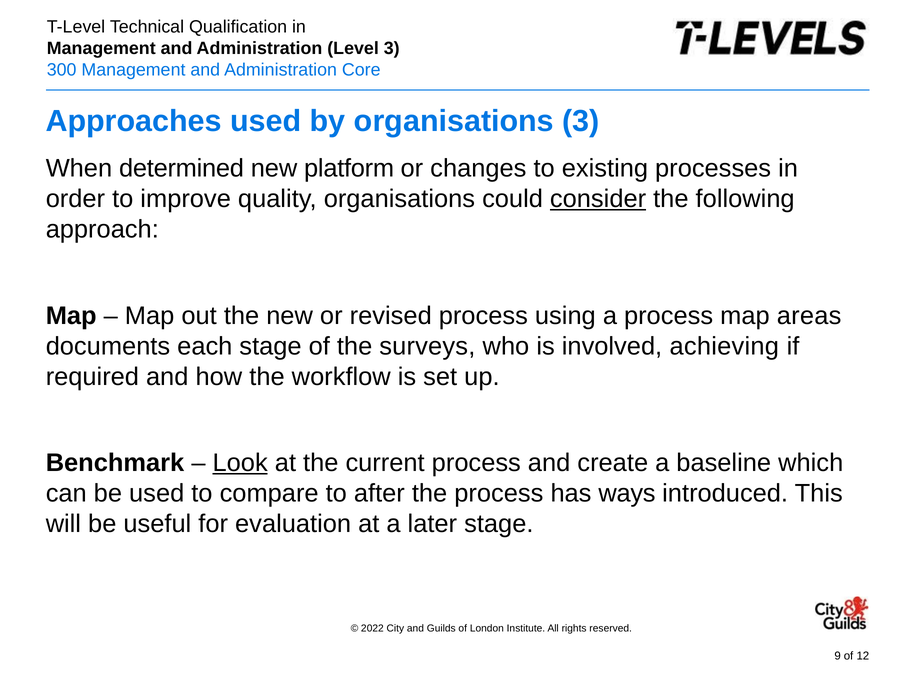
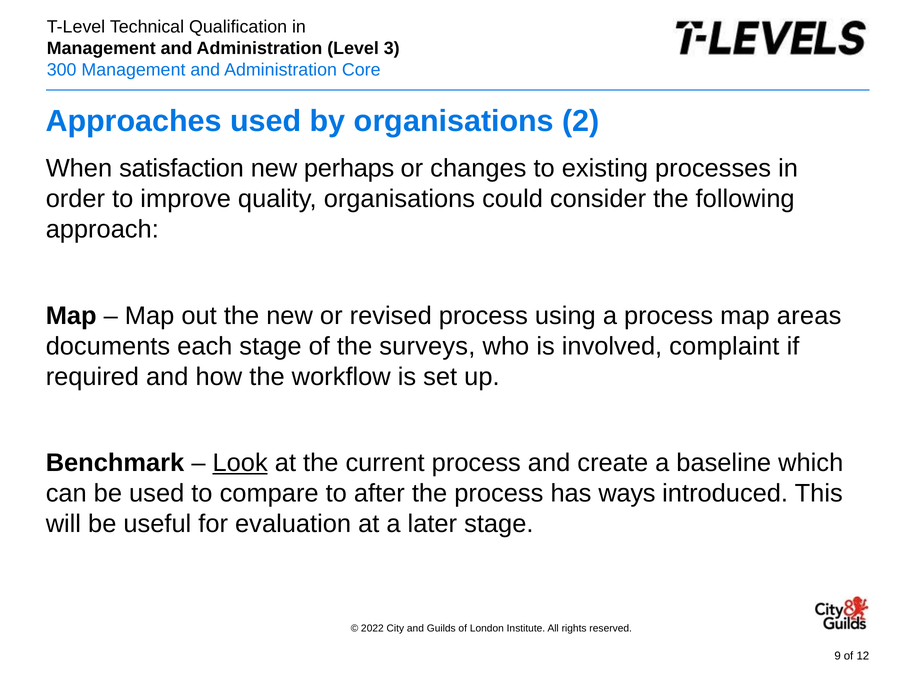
organisations 3: 3 -> 2
determined: determined -> satisfaction
platform: platform -> perhaps
consider underline: present -> none
achieving: achieving -> complaint
